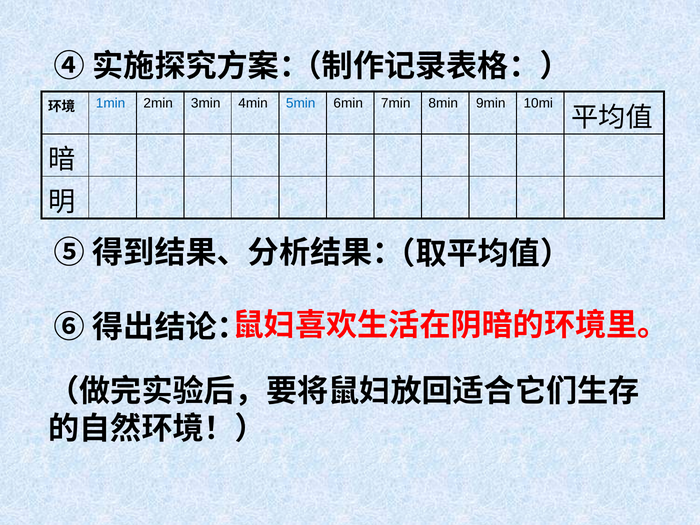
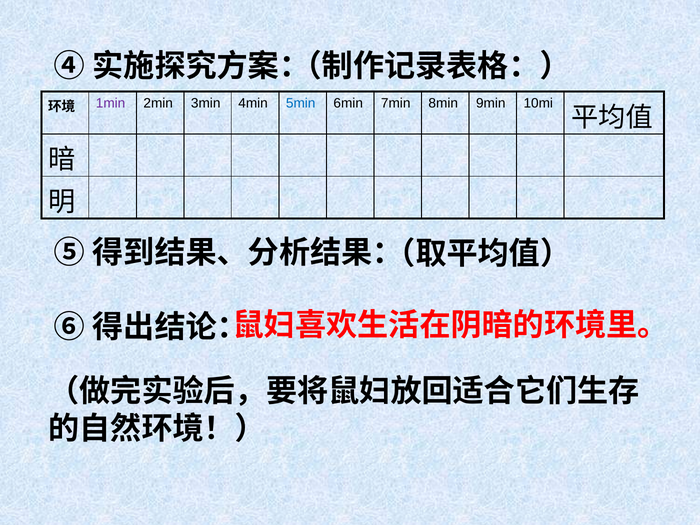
1min colour: blue -> purple
